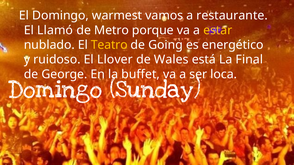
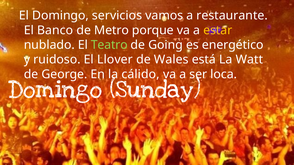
warmest: warmest -> servicios
Llamó: Llamó -> Banco
Teatro colour: yellow -> light green
Final: Final -> Watt
buffet: buffet -> cálido
